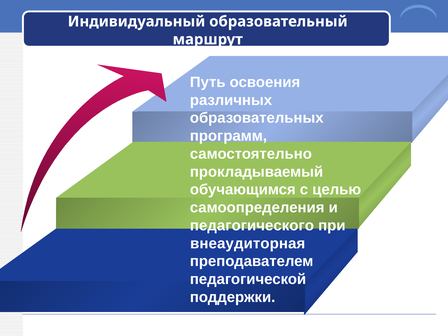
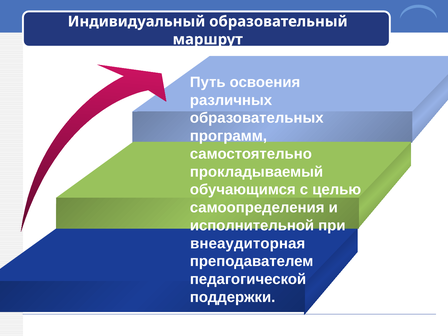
педагогического: педагогического -> исполнительной
